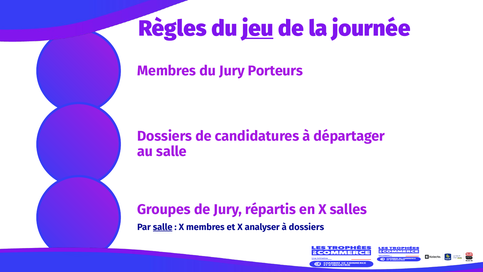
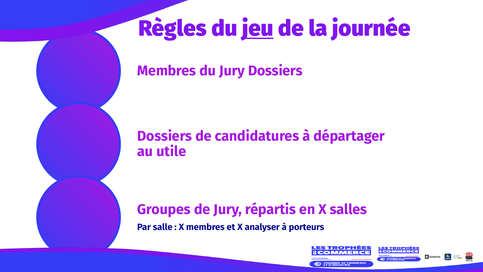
Jury Porteurs: Porteurs -> Dossiers
au salle: salle -> utile
salle at (163, 227) underline: present -> none
à dossiers: dossiers -> porteurs
